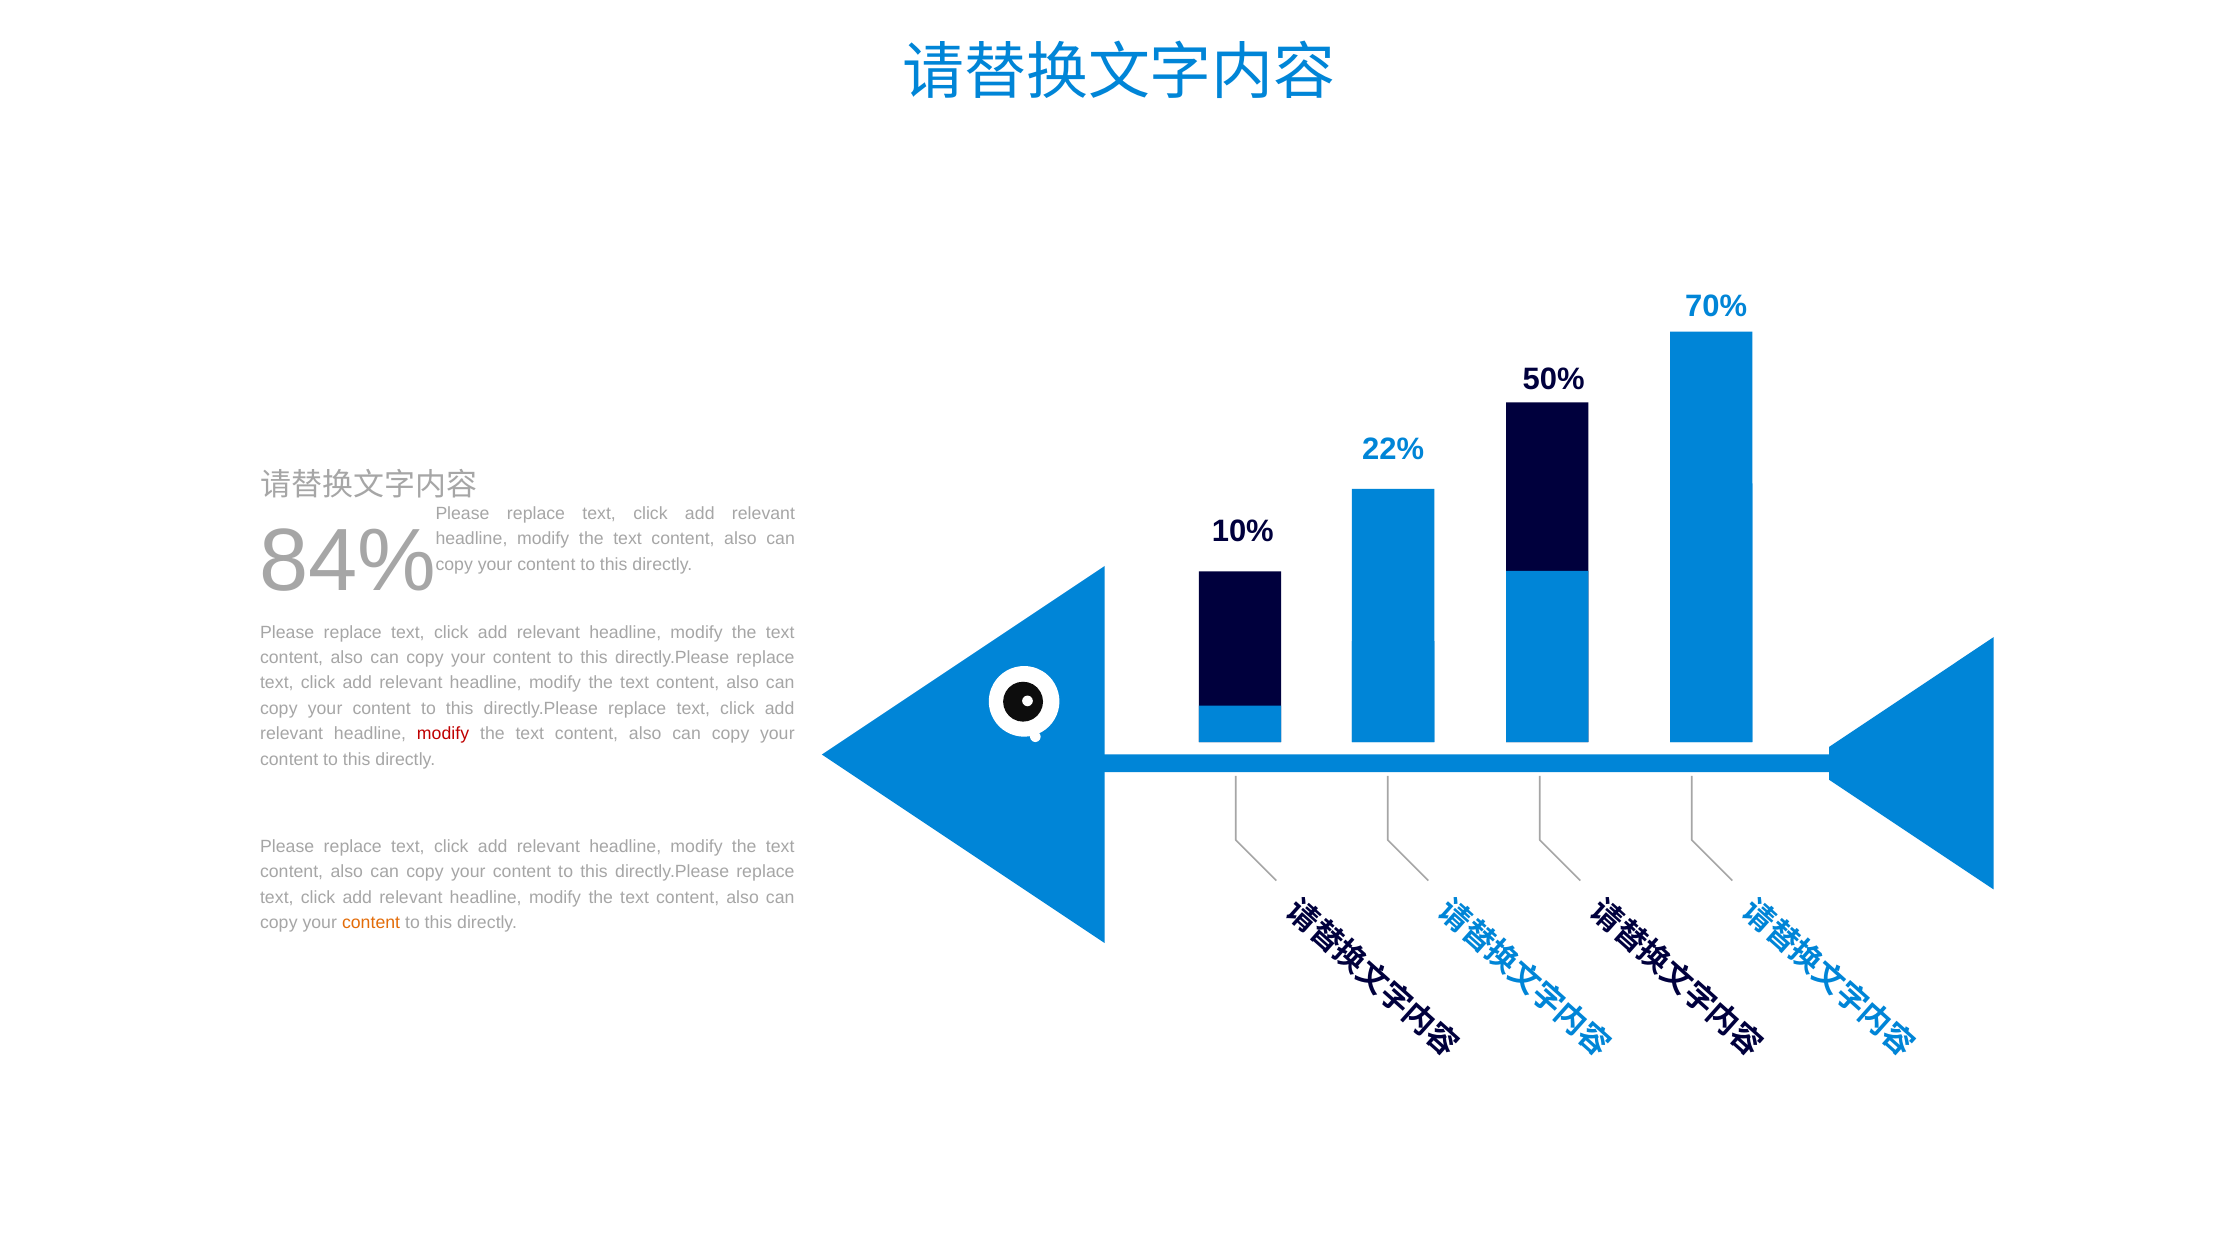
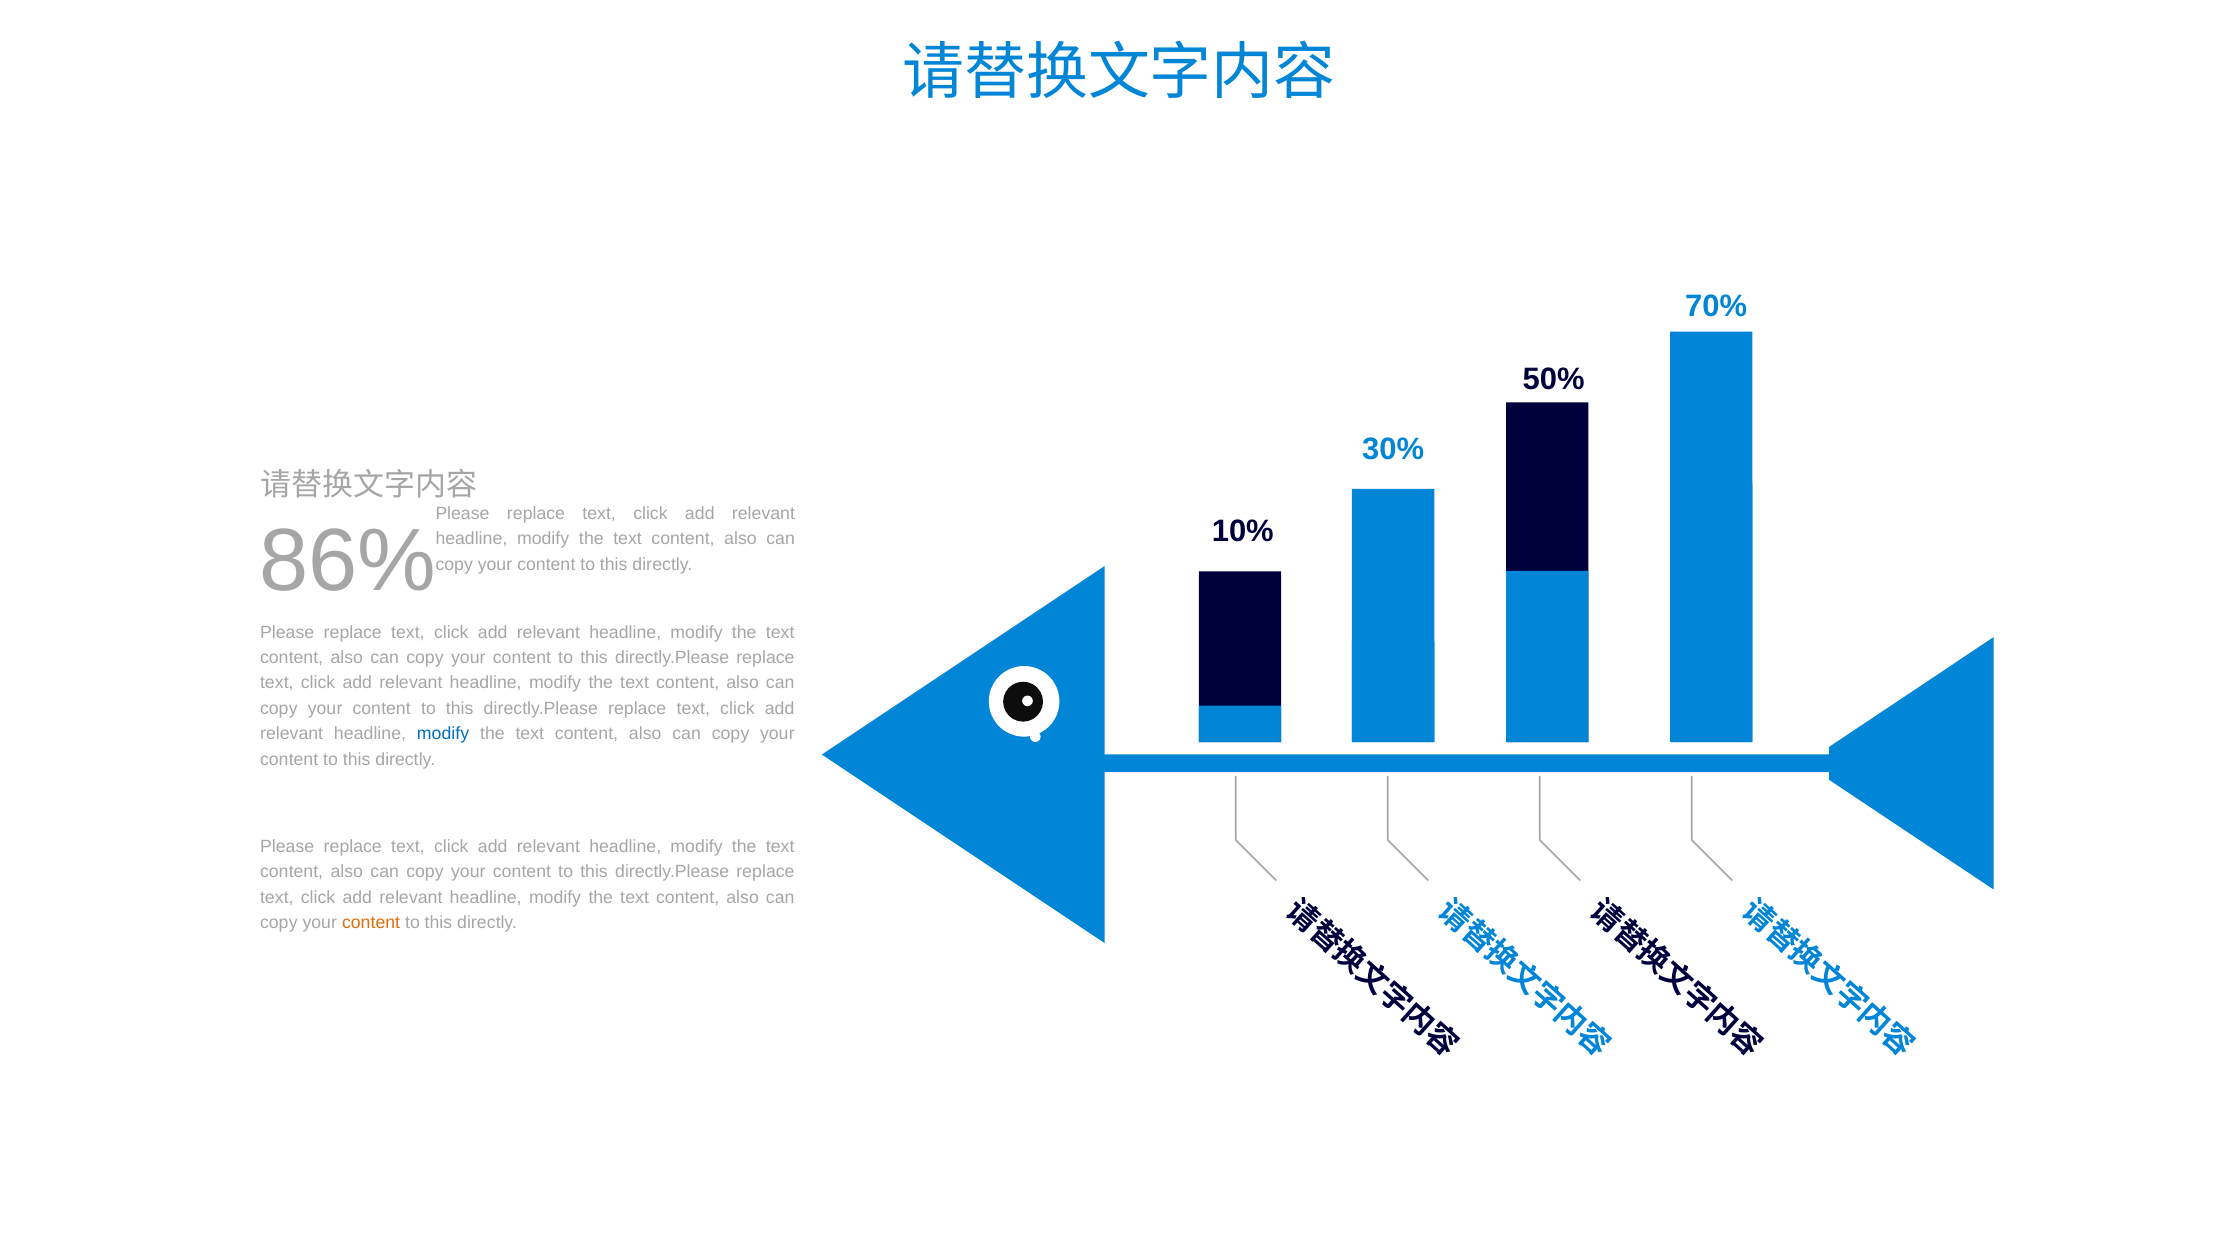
22%: 22% -> 30%
84%: 84% -> 86%
modify at (443, 734) colour: red -> blue
